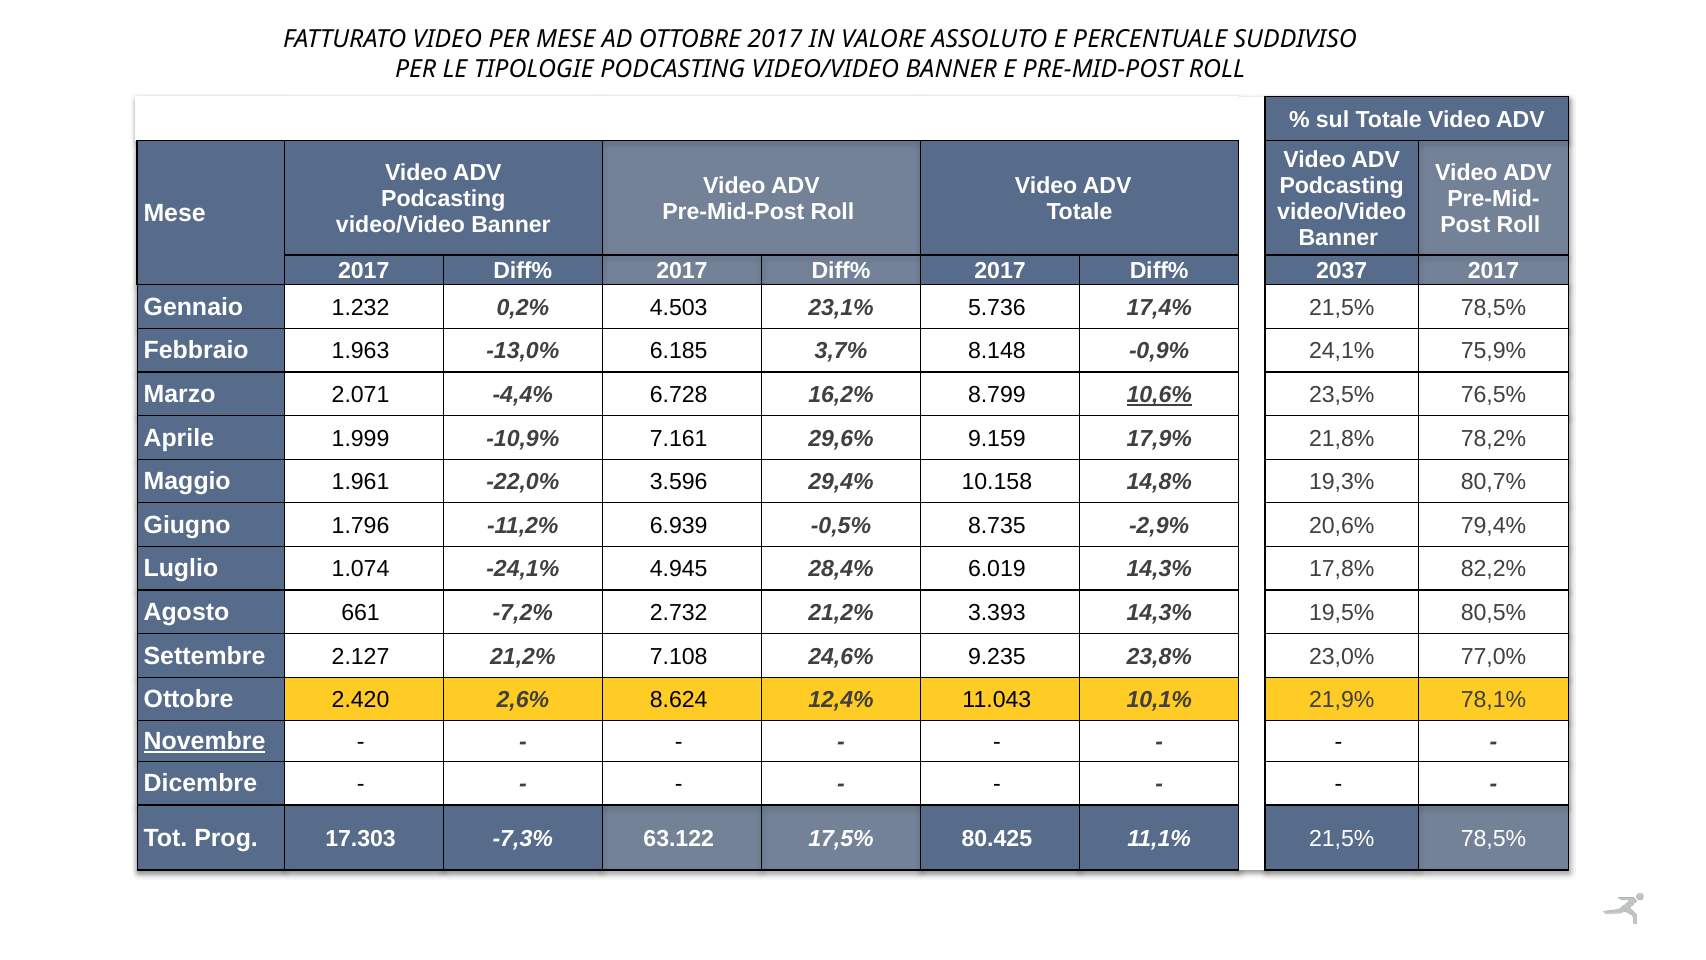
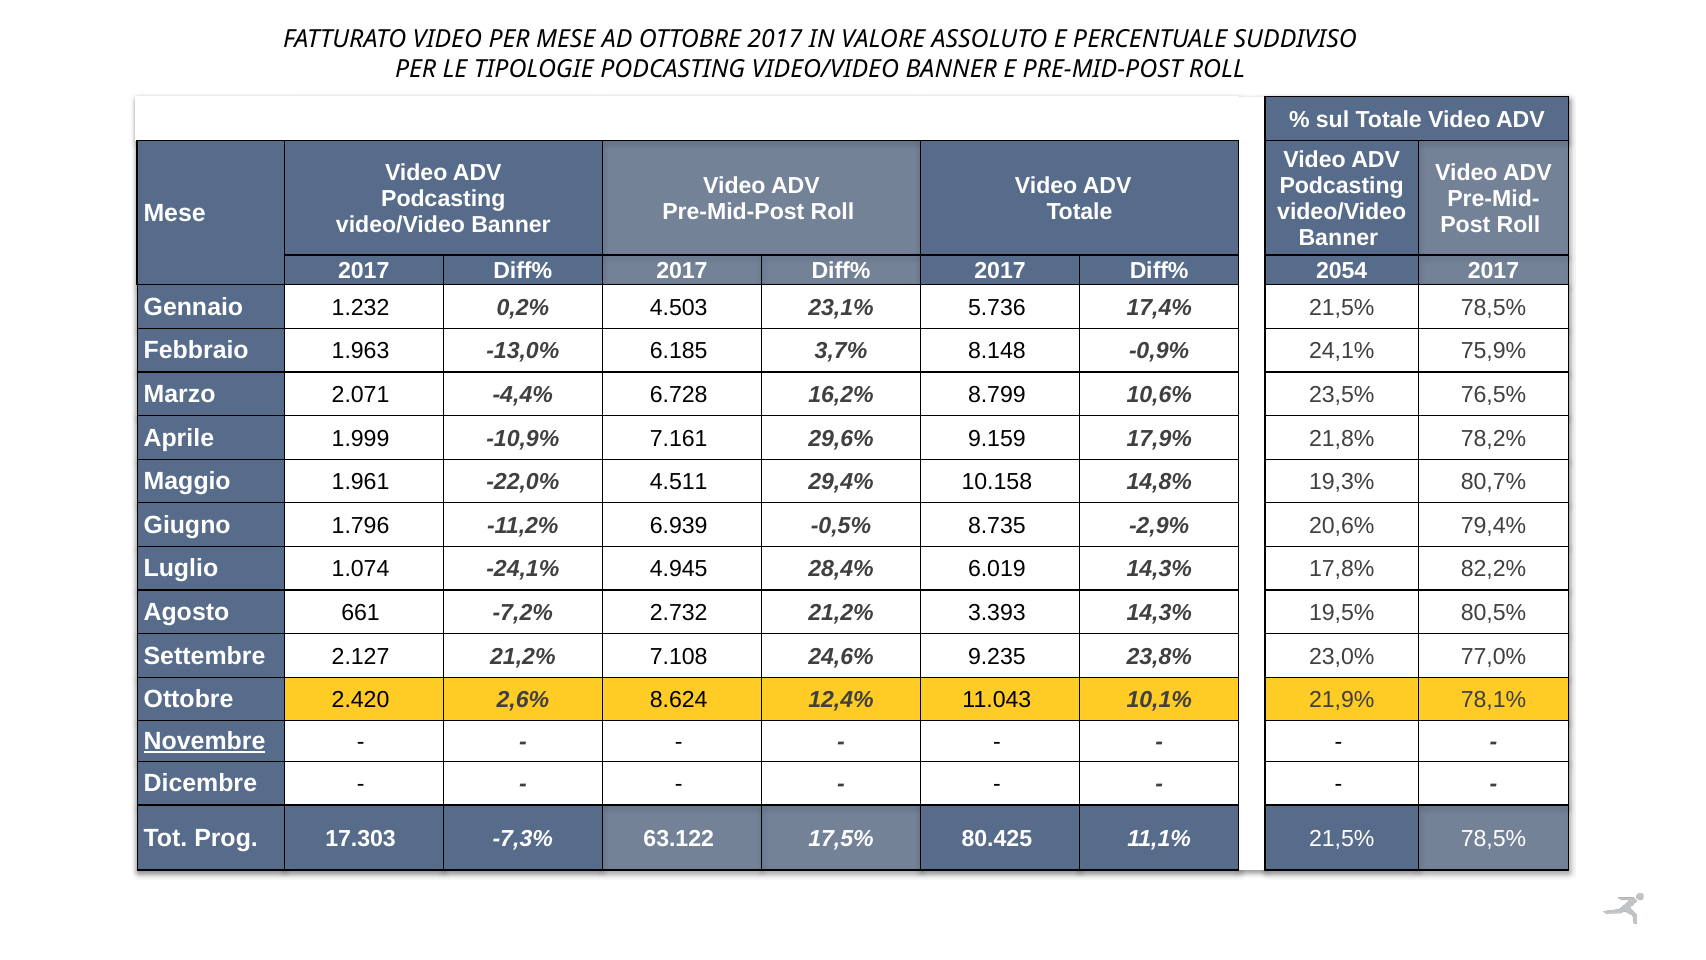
2037: 2037 -> 2054
10,6% underline: present -> none
3.596: 3.596 -> 4.511
